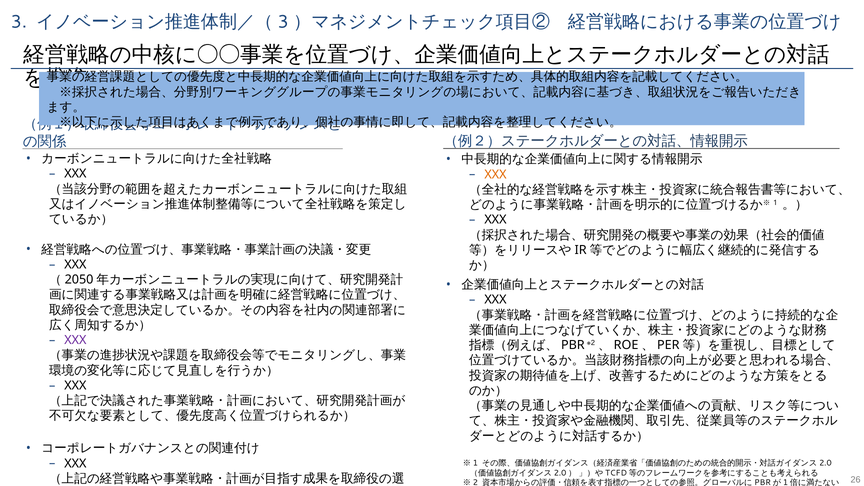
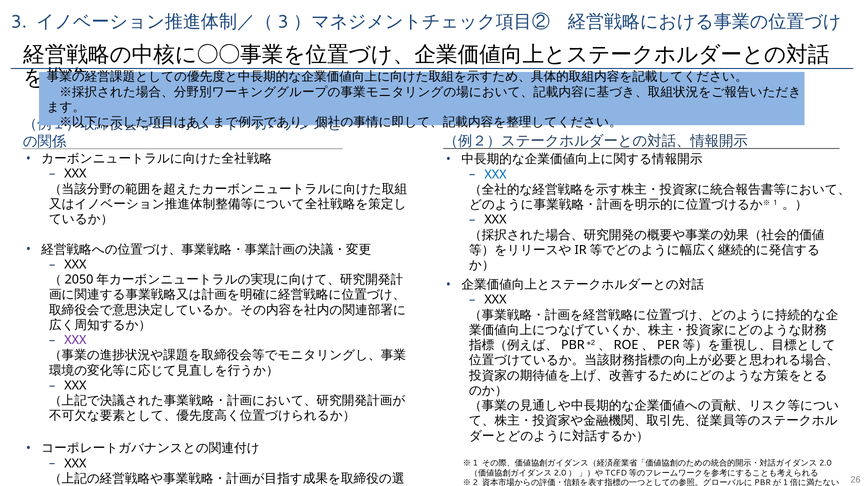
XXX at (495, 174) colour: orange -> blue
